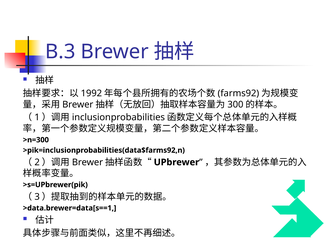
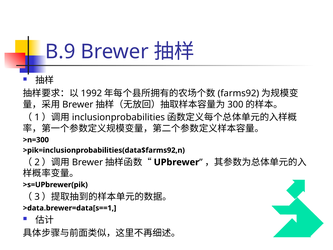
B.3: B.3 -> B.9
